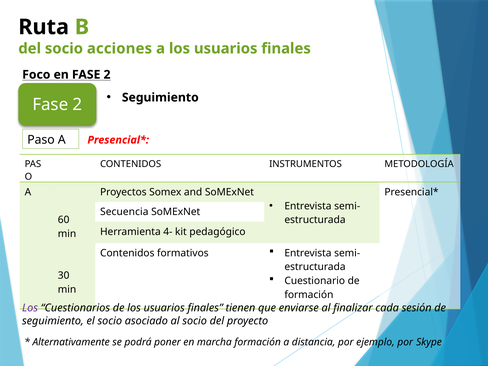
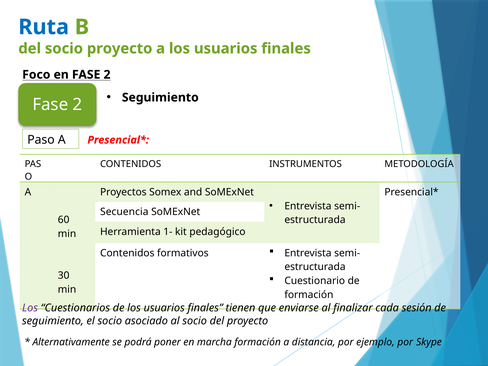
Ruta colour: black -> blue
socio acciones: acciones -> proyecto
4-: 4- -> 1-
